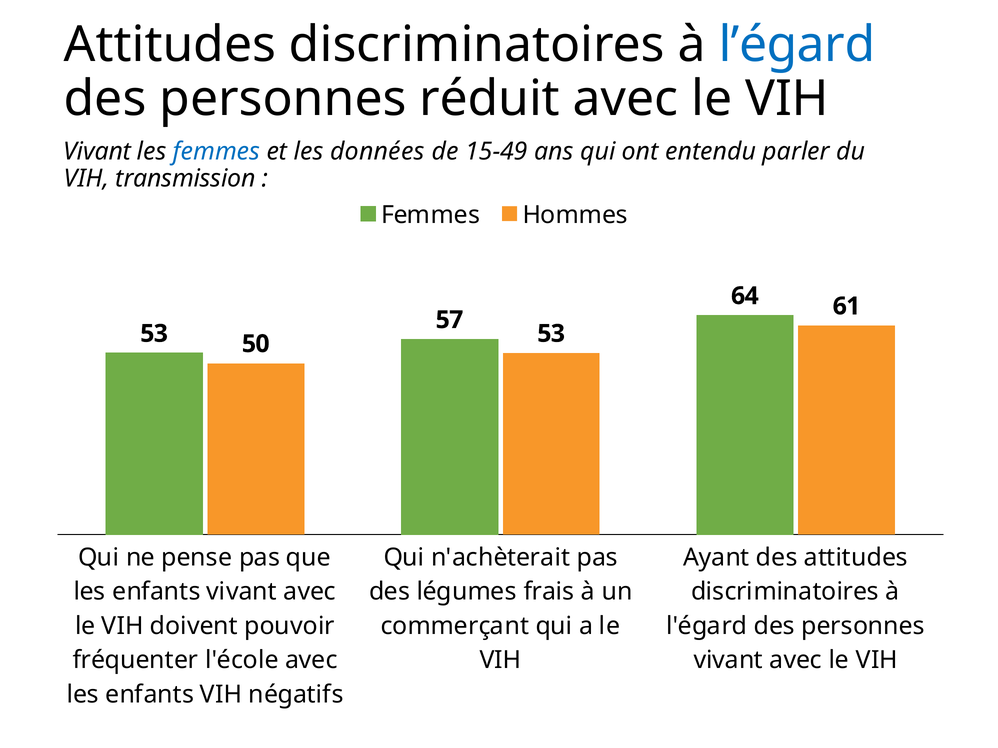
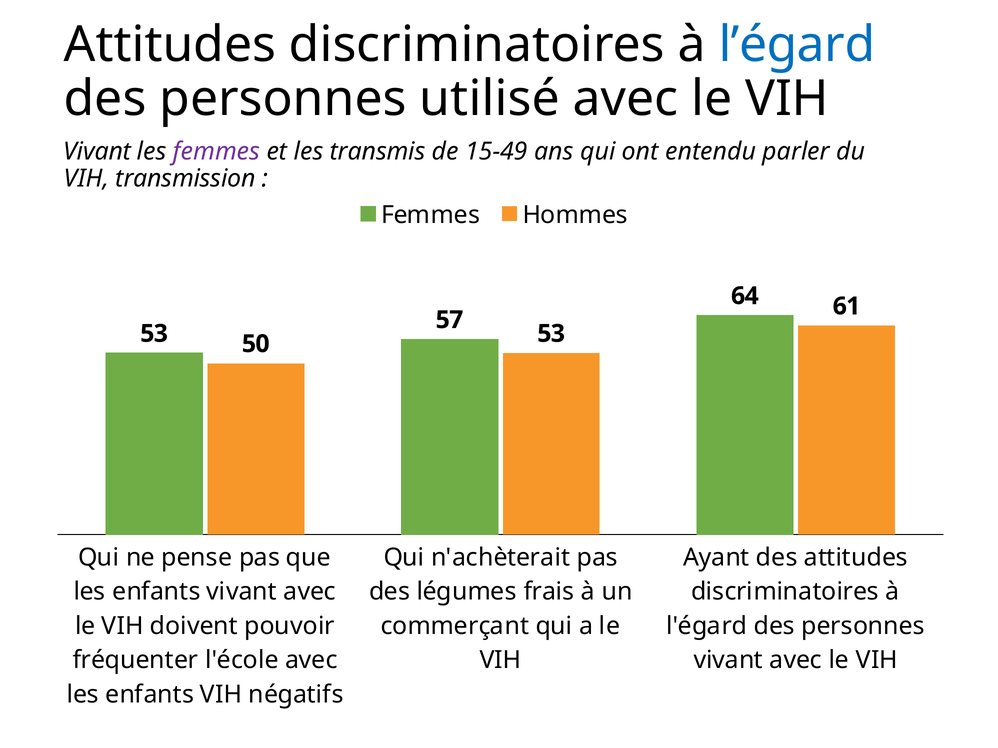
réduit: réduit -> utilisé
femmes at (217, 152) colour: blue -> purple
données: données -> transmis
